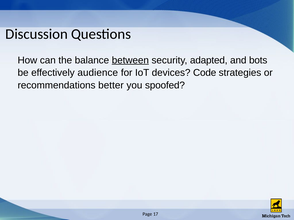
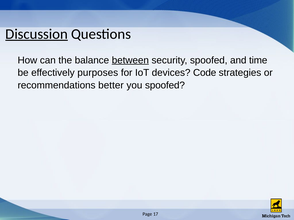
Discussion underline: none -> present
security adapted: adapted -> spoofed
bots: bots -> time
audience: audience -> purposes
